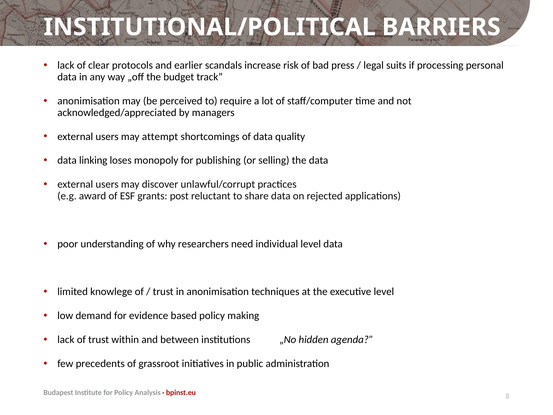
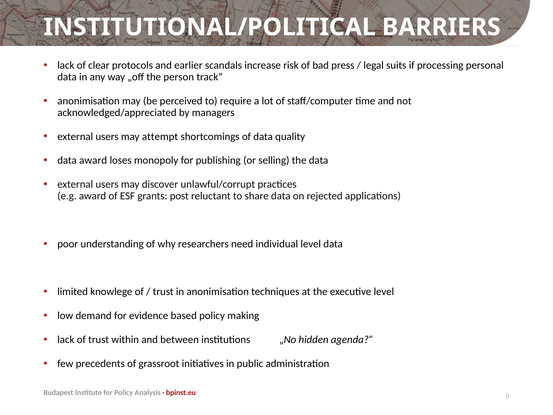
budget: budget -> person
data linking: linking -> award
